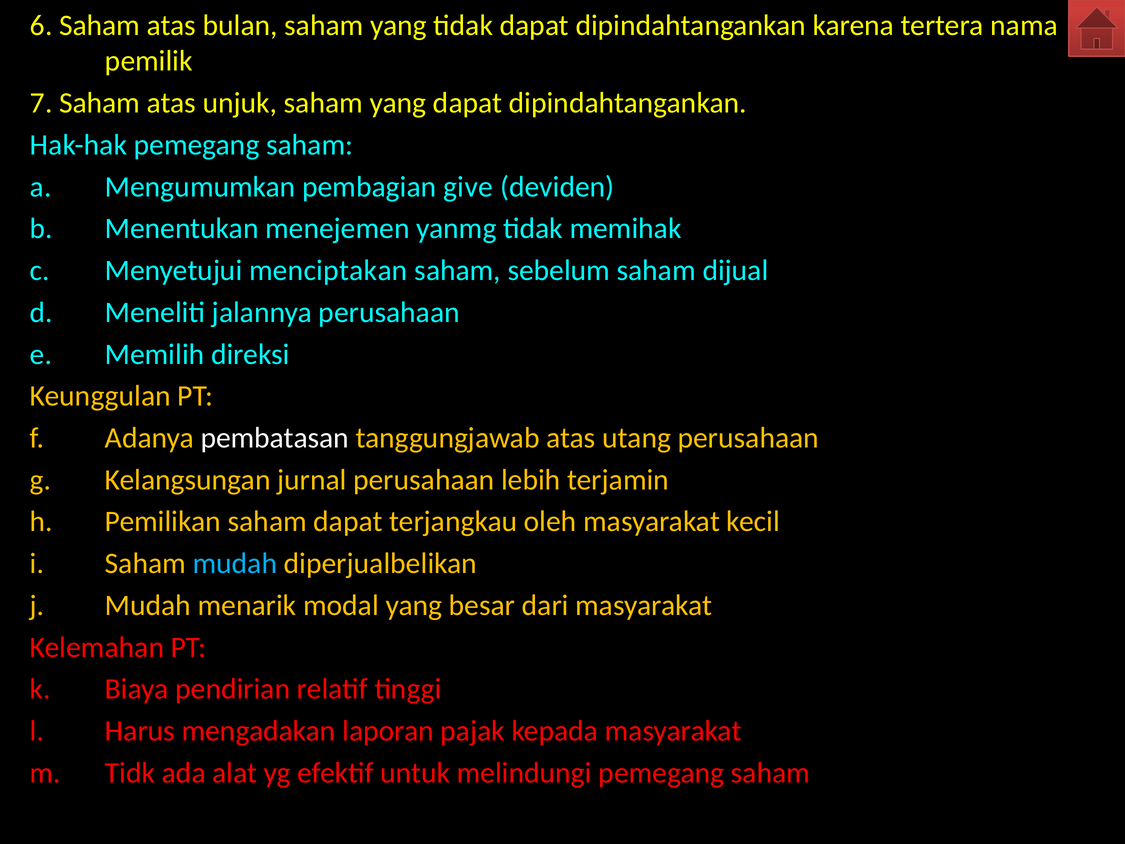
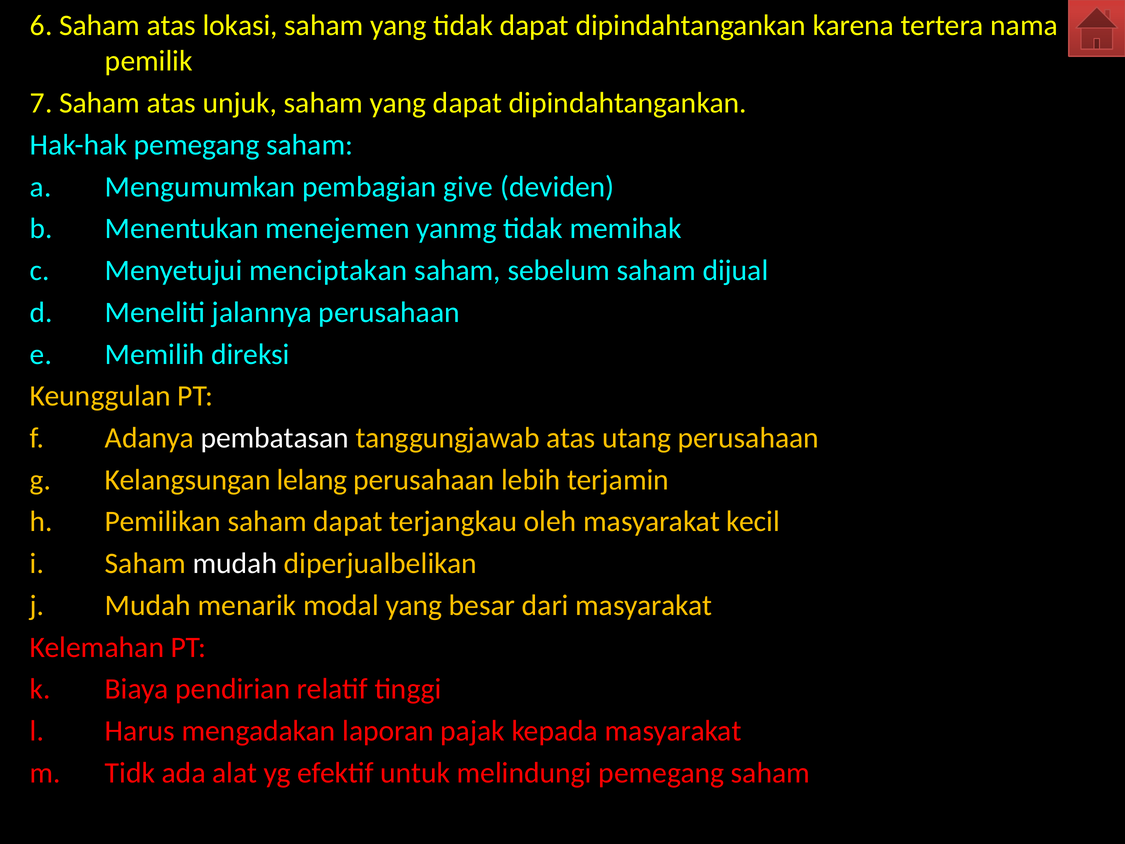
bulan: bulan -> lokasi
jurnal: jurnal -> lelang
mudah at (235, 563) colour: light blue -> white
